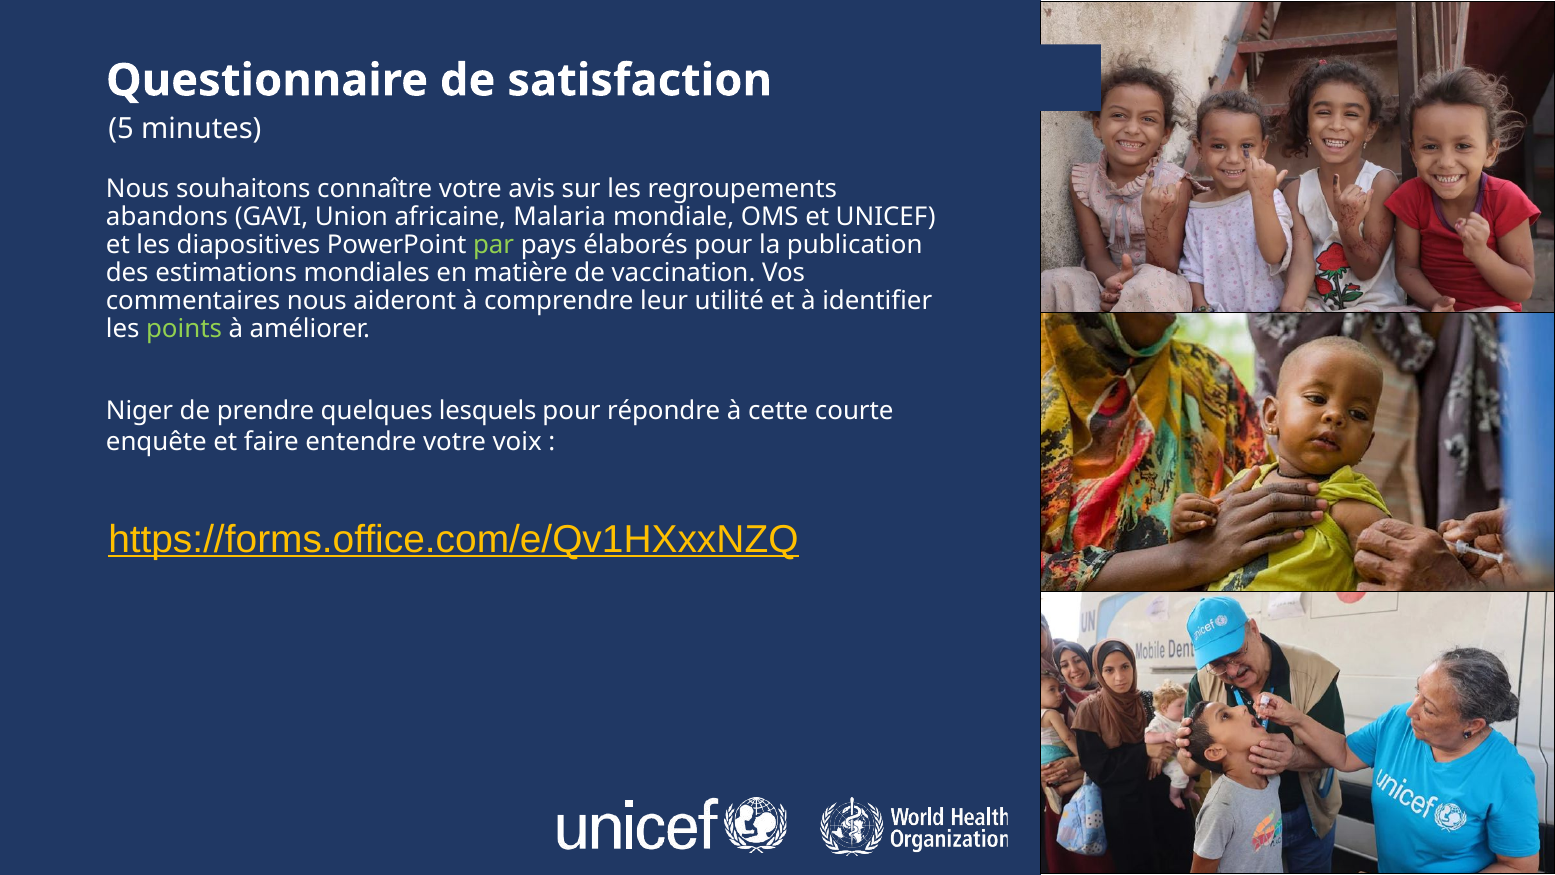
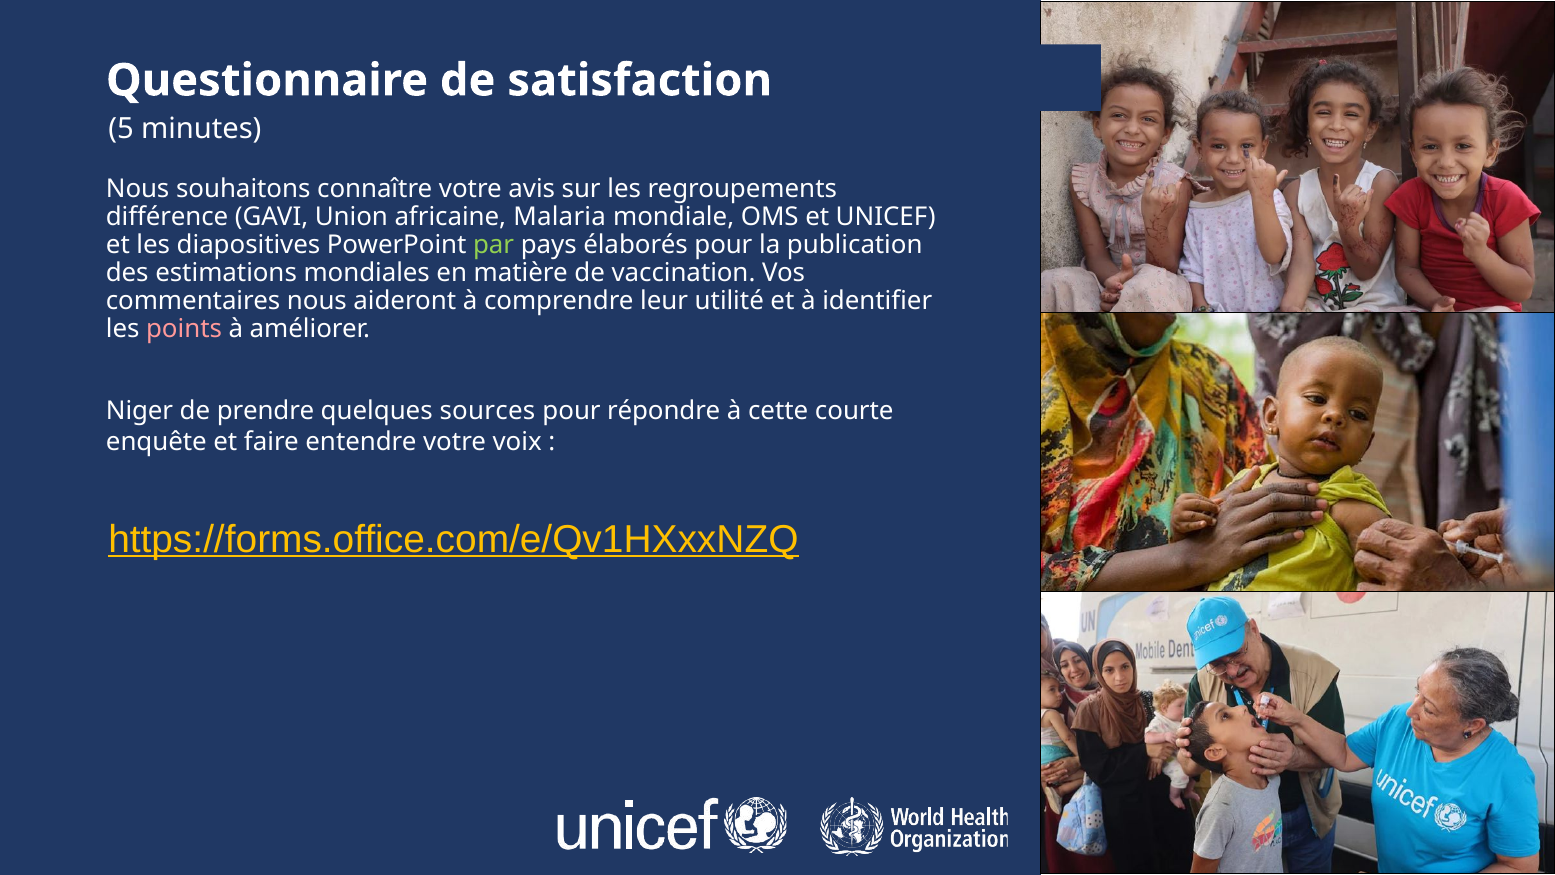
abandons: abandons -> différence
points colour: light green -> pink
lesquels: lesquels -> sources
